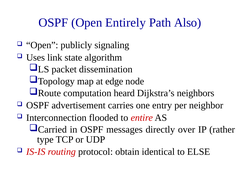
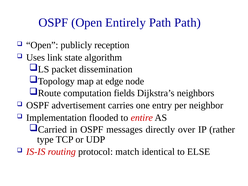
Path Also: Also -> Path
signaling: signaling -> reception
heard: heard -> fields
Interconnection: Interconnection -> Implementation
obtain: obtain -> match
